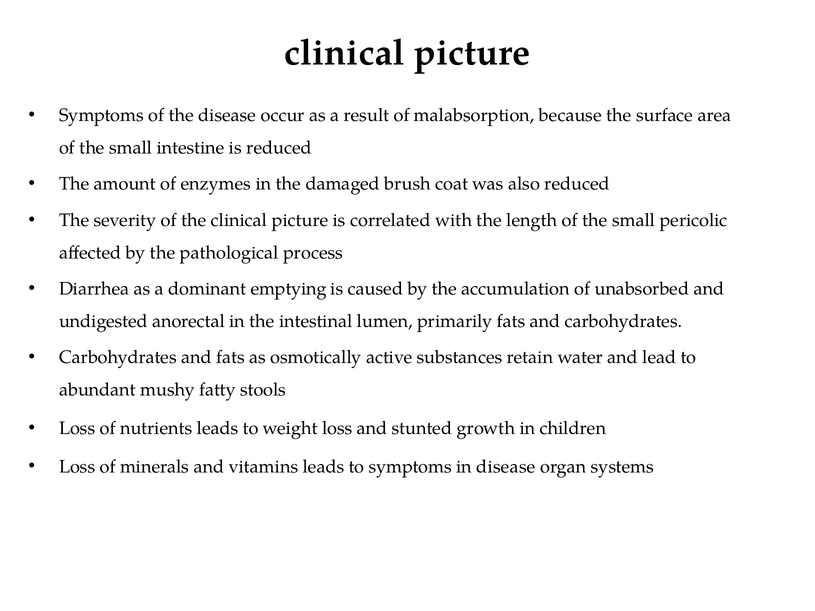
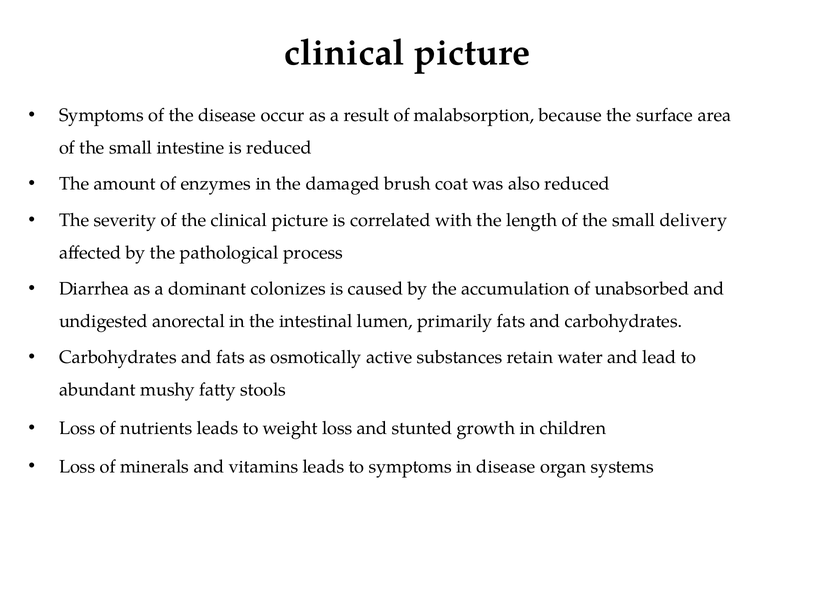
pericolic: pericolic -> delivery
emptying: emptying -> colonizes
